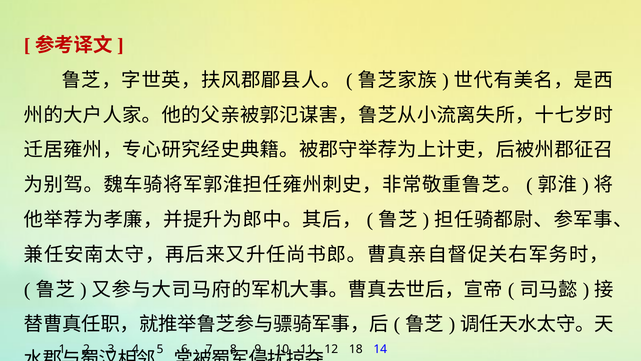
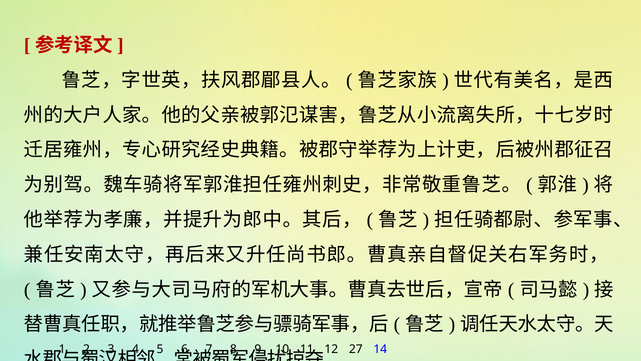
18: 18 -> 27
